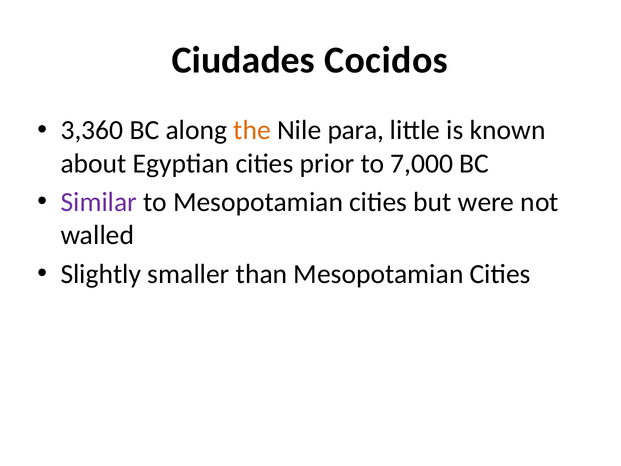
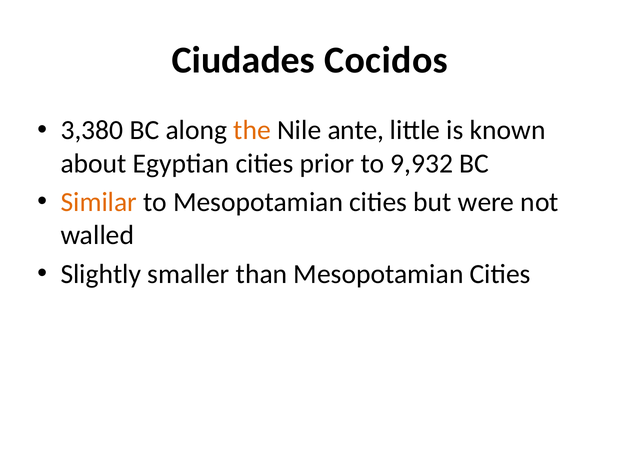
3,360: 3,360 -> 3,380
para: para -> ante
7,000: 7,000 -> 9,932
Similar colour: purple -> orange
